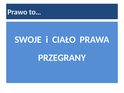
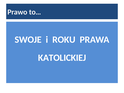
CIAŁO: CIAŁO -> ROKU
PRZEGRANY: PRZEGRANY -> KATOLICKIEJ
